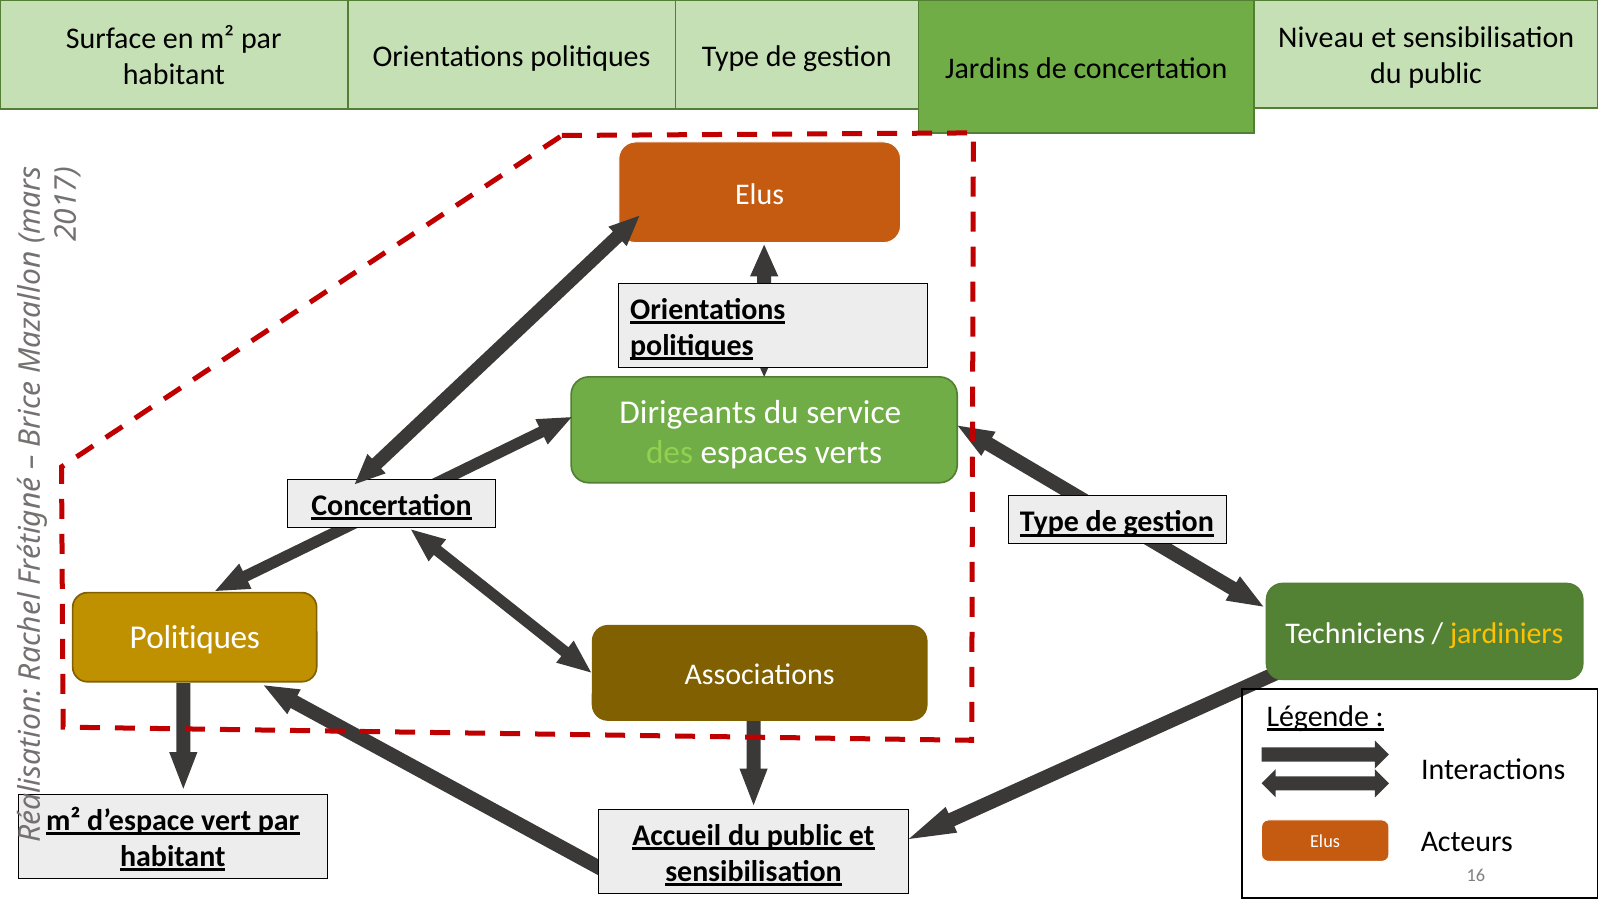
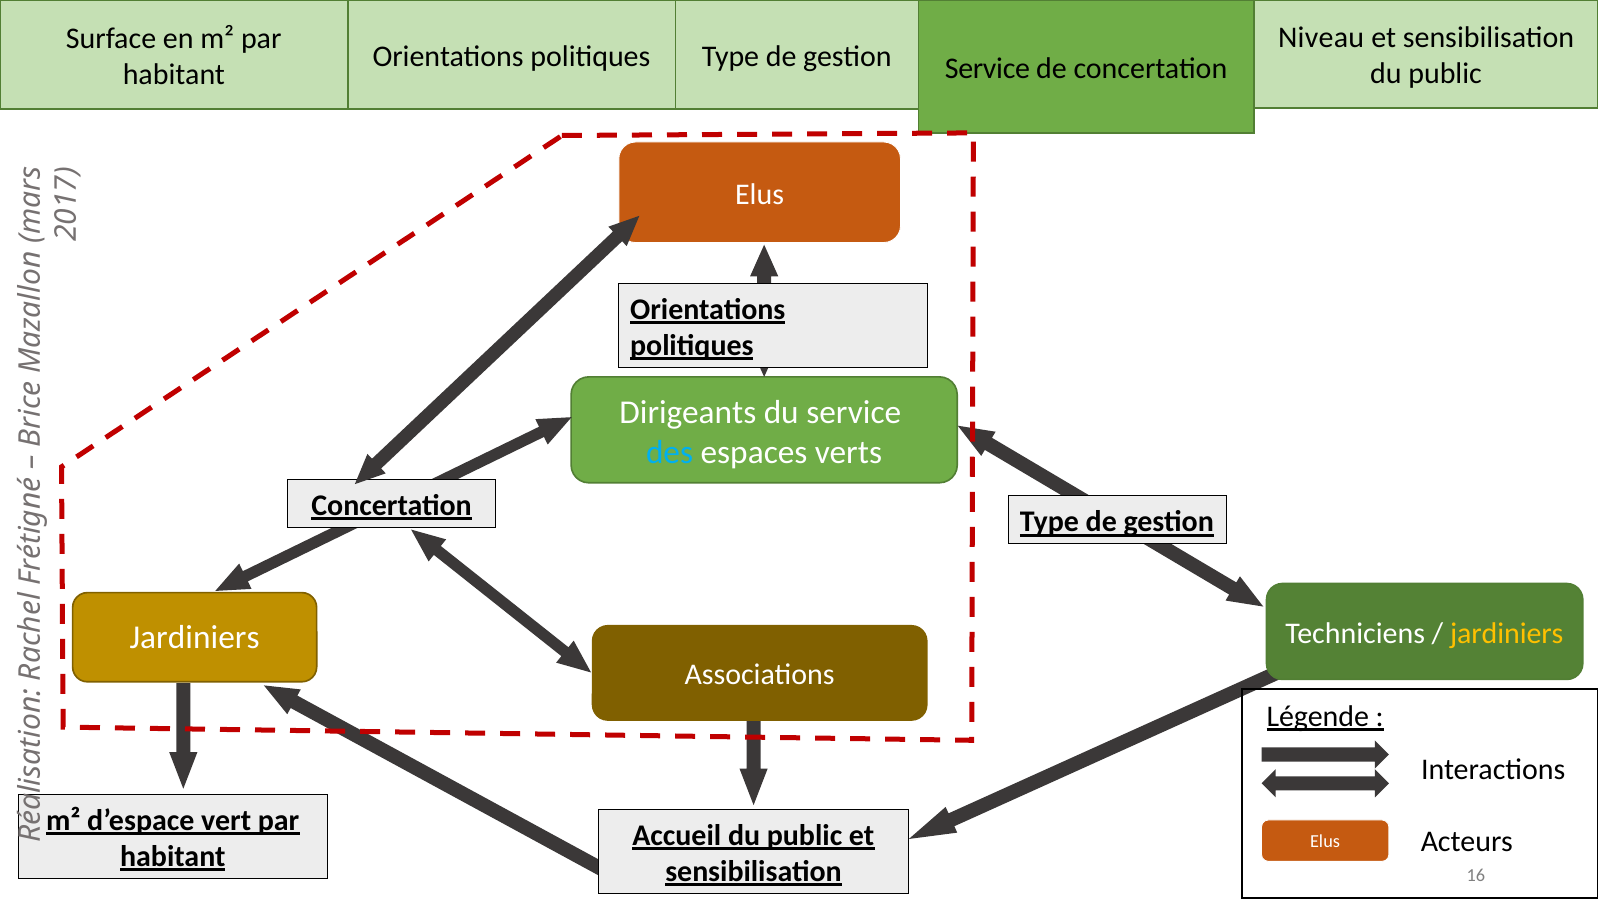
gestion Jardins: Jardins -> Service
des colour: light green -> light blue
Politiques at (195, 638): Politiques -> Jardiniers
